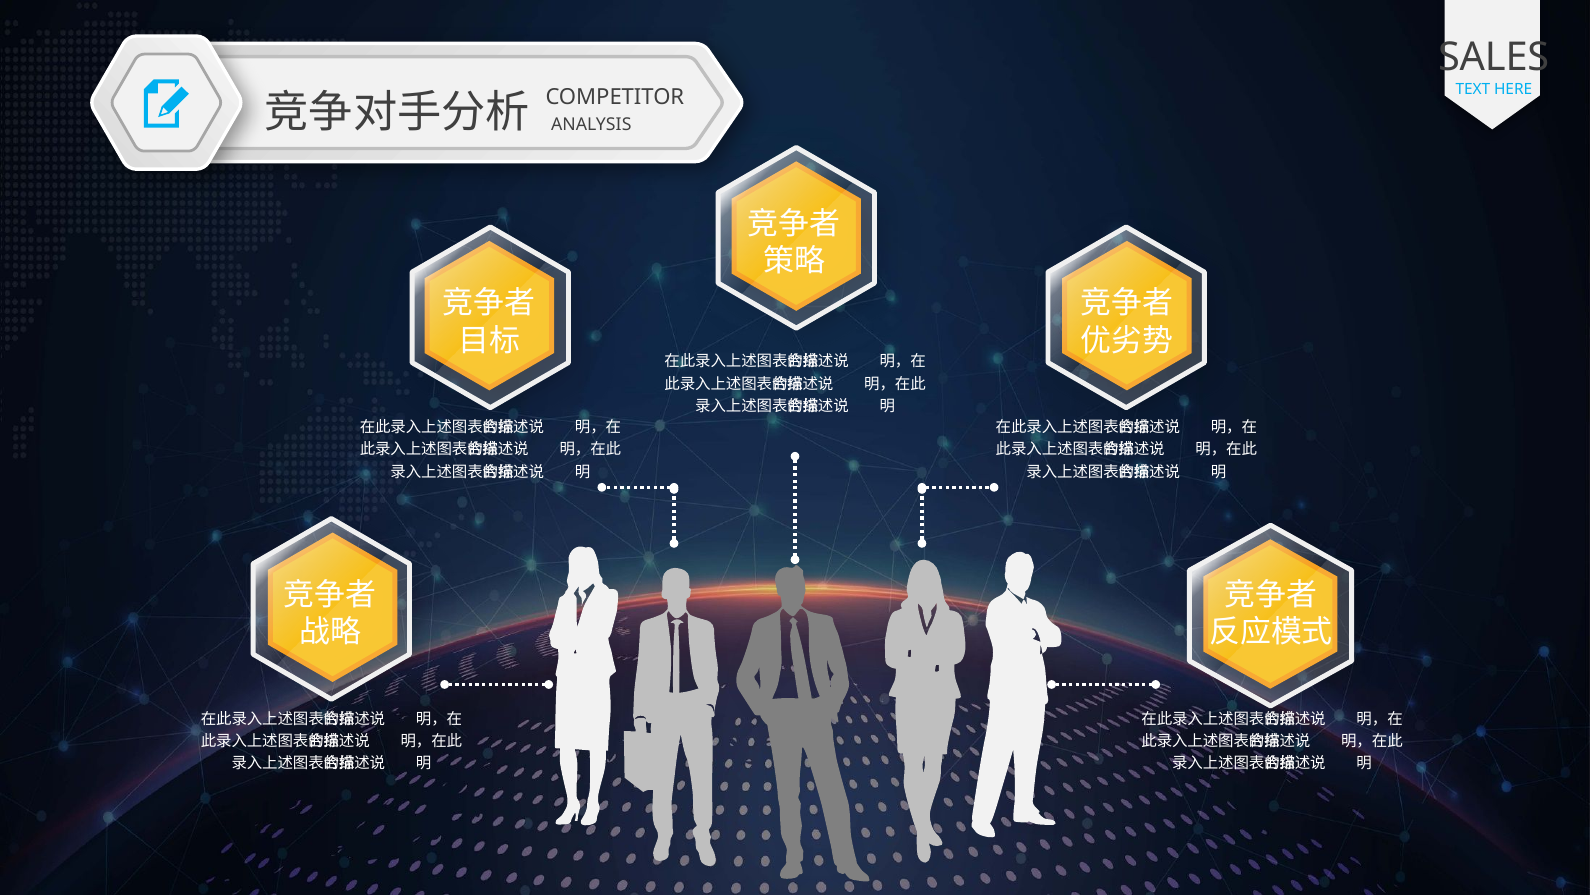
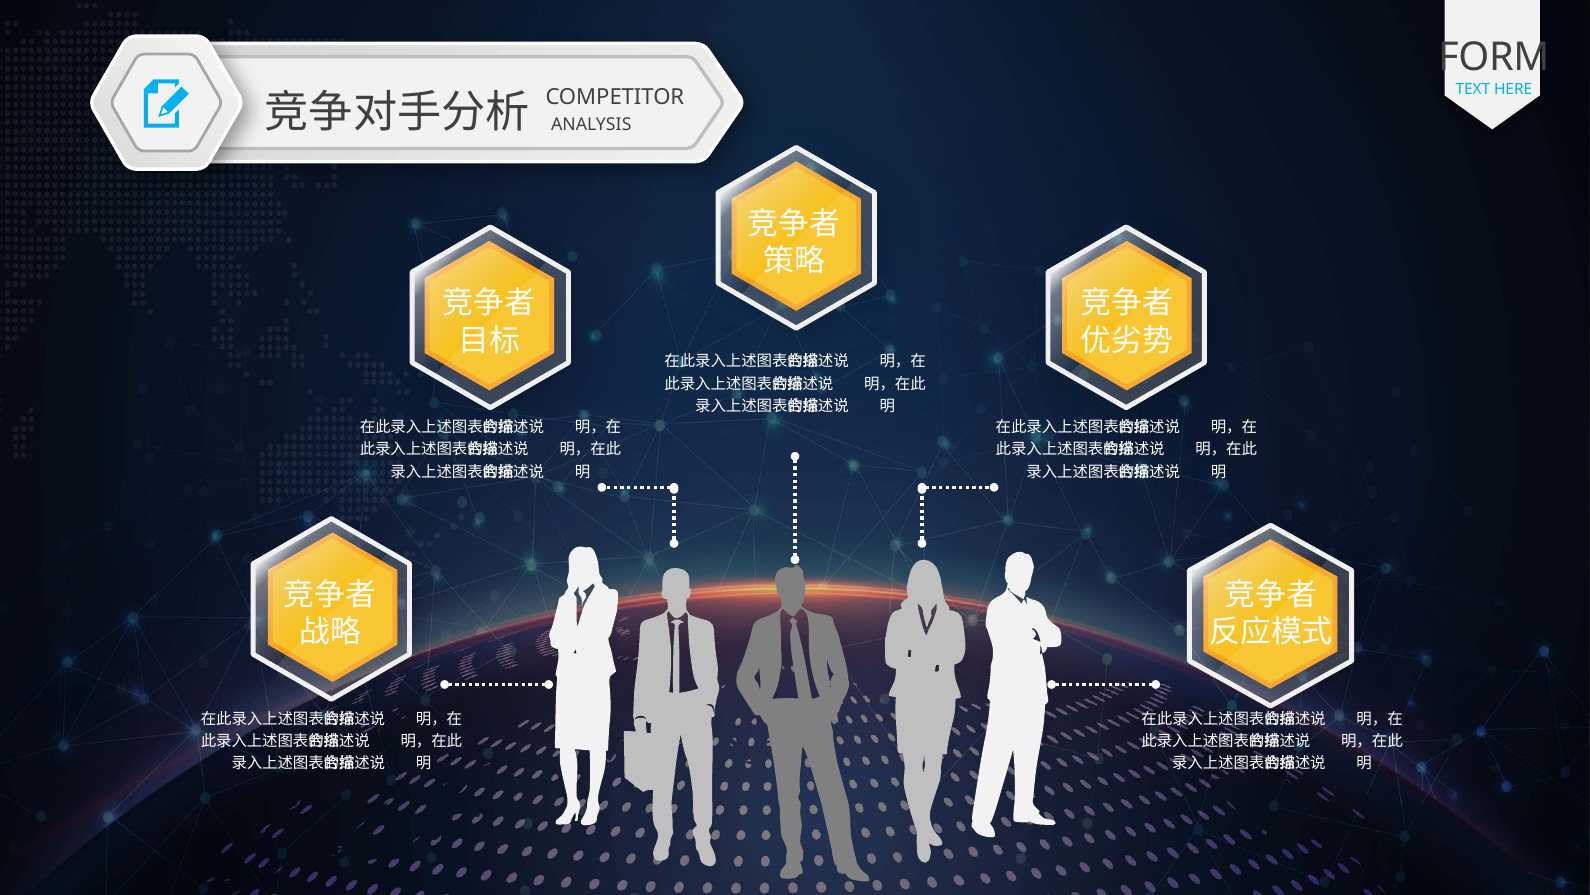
SALES: SALES -> FORM
